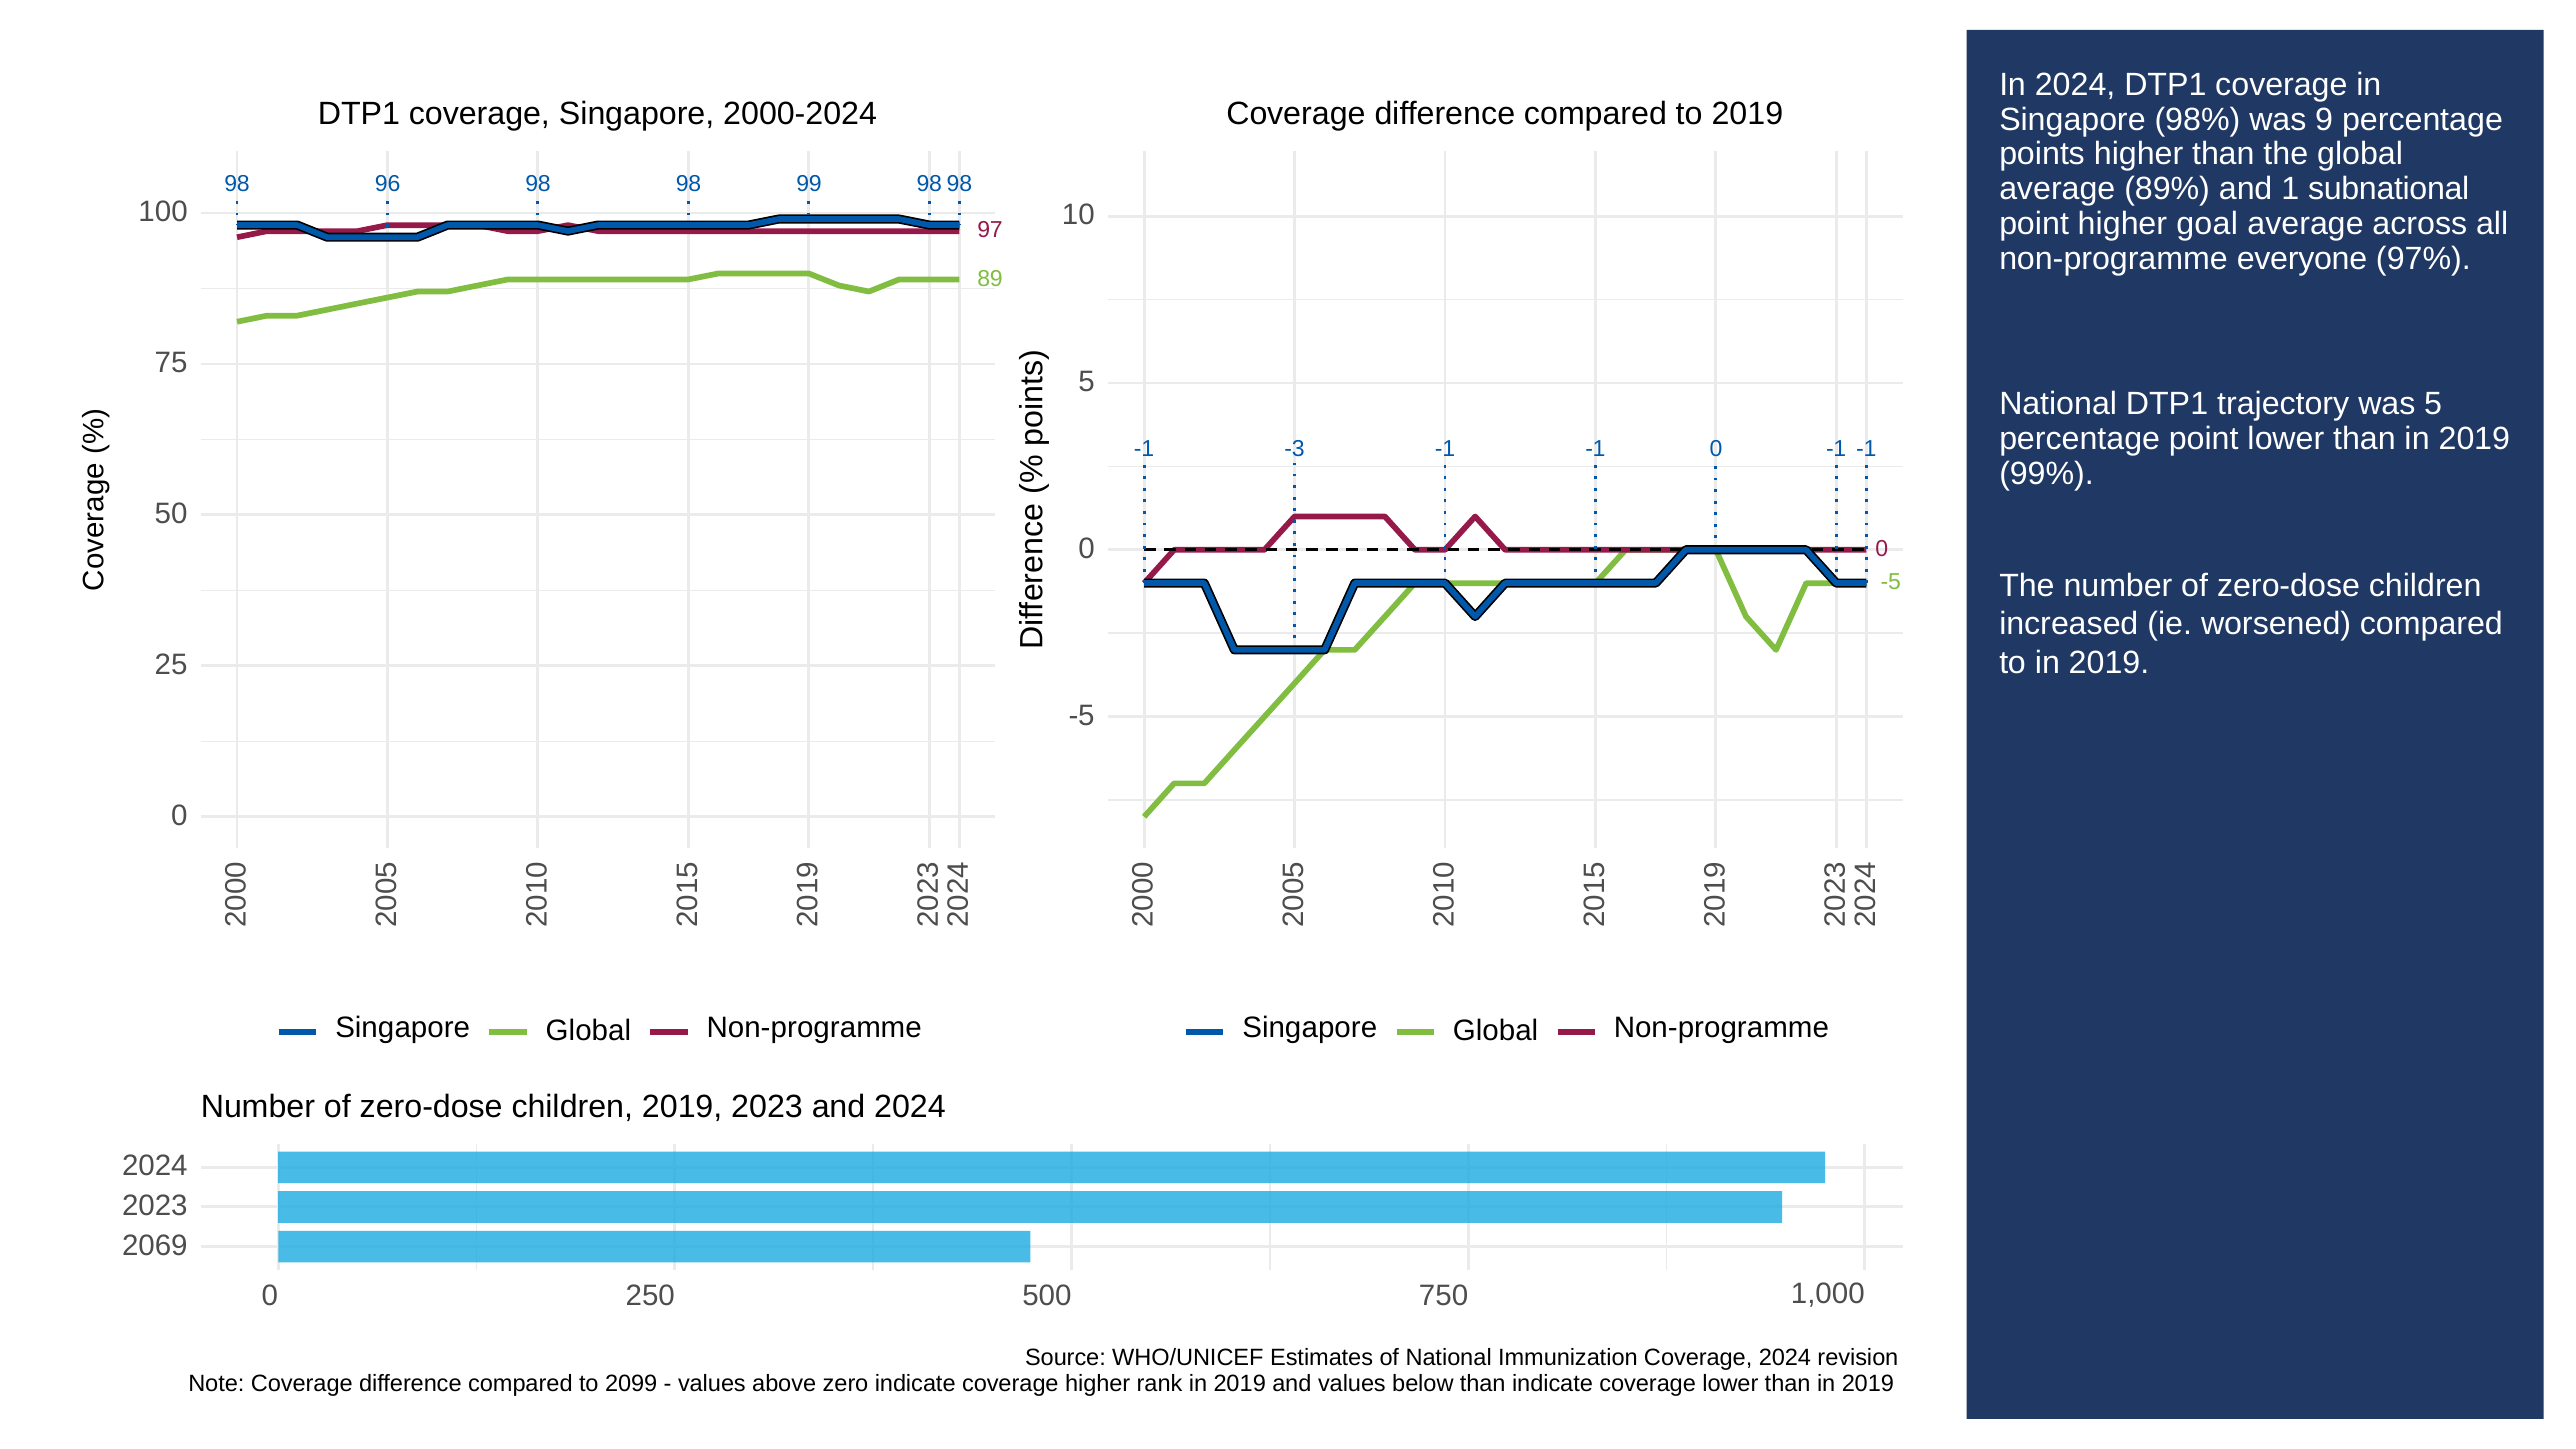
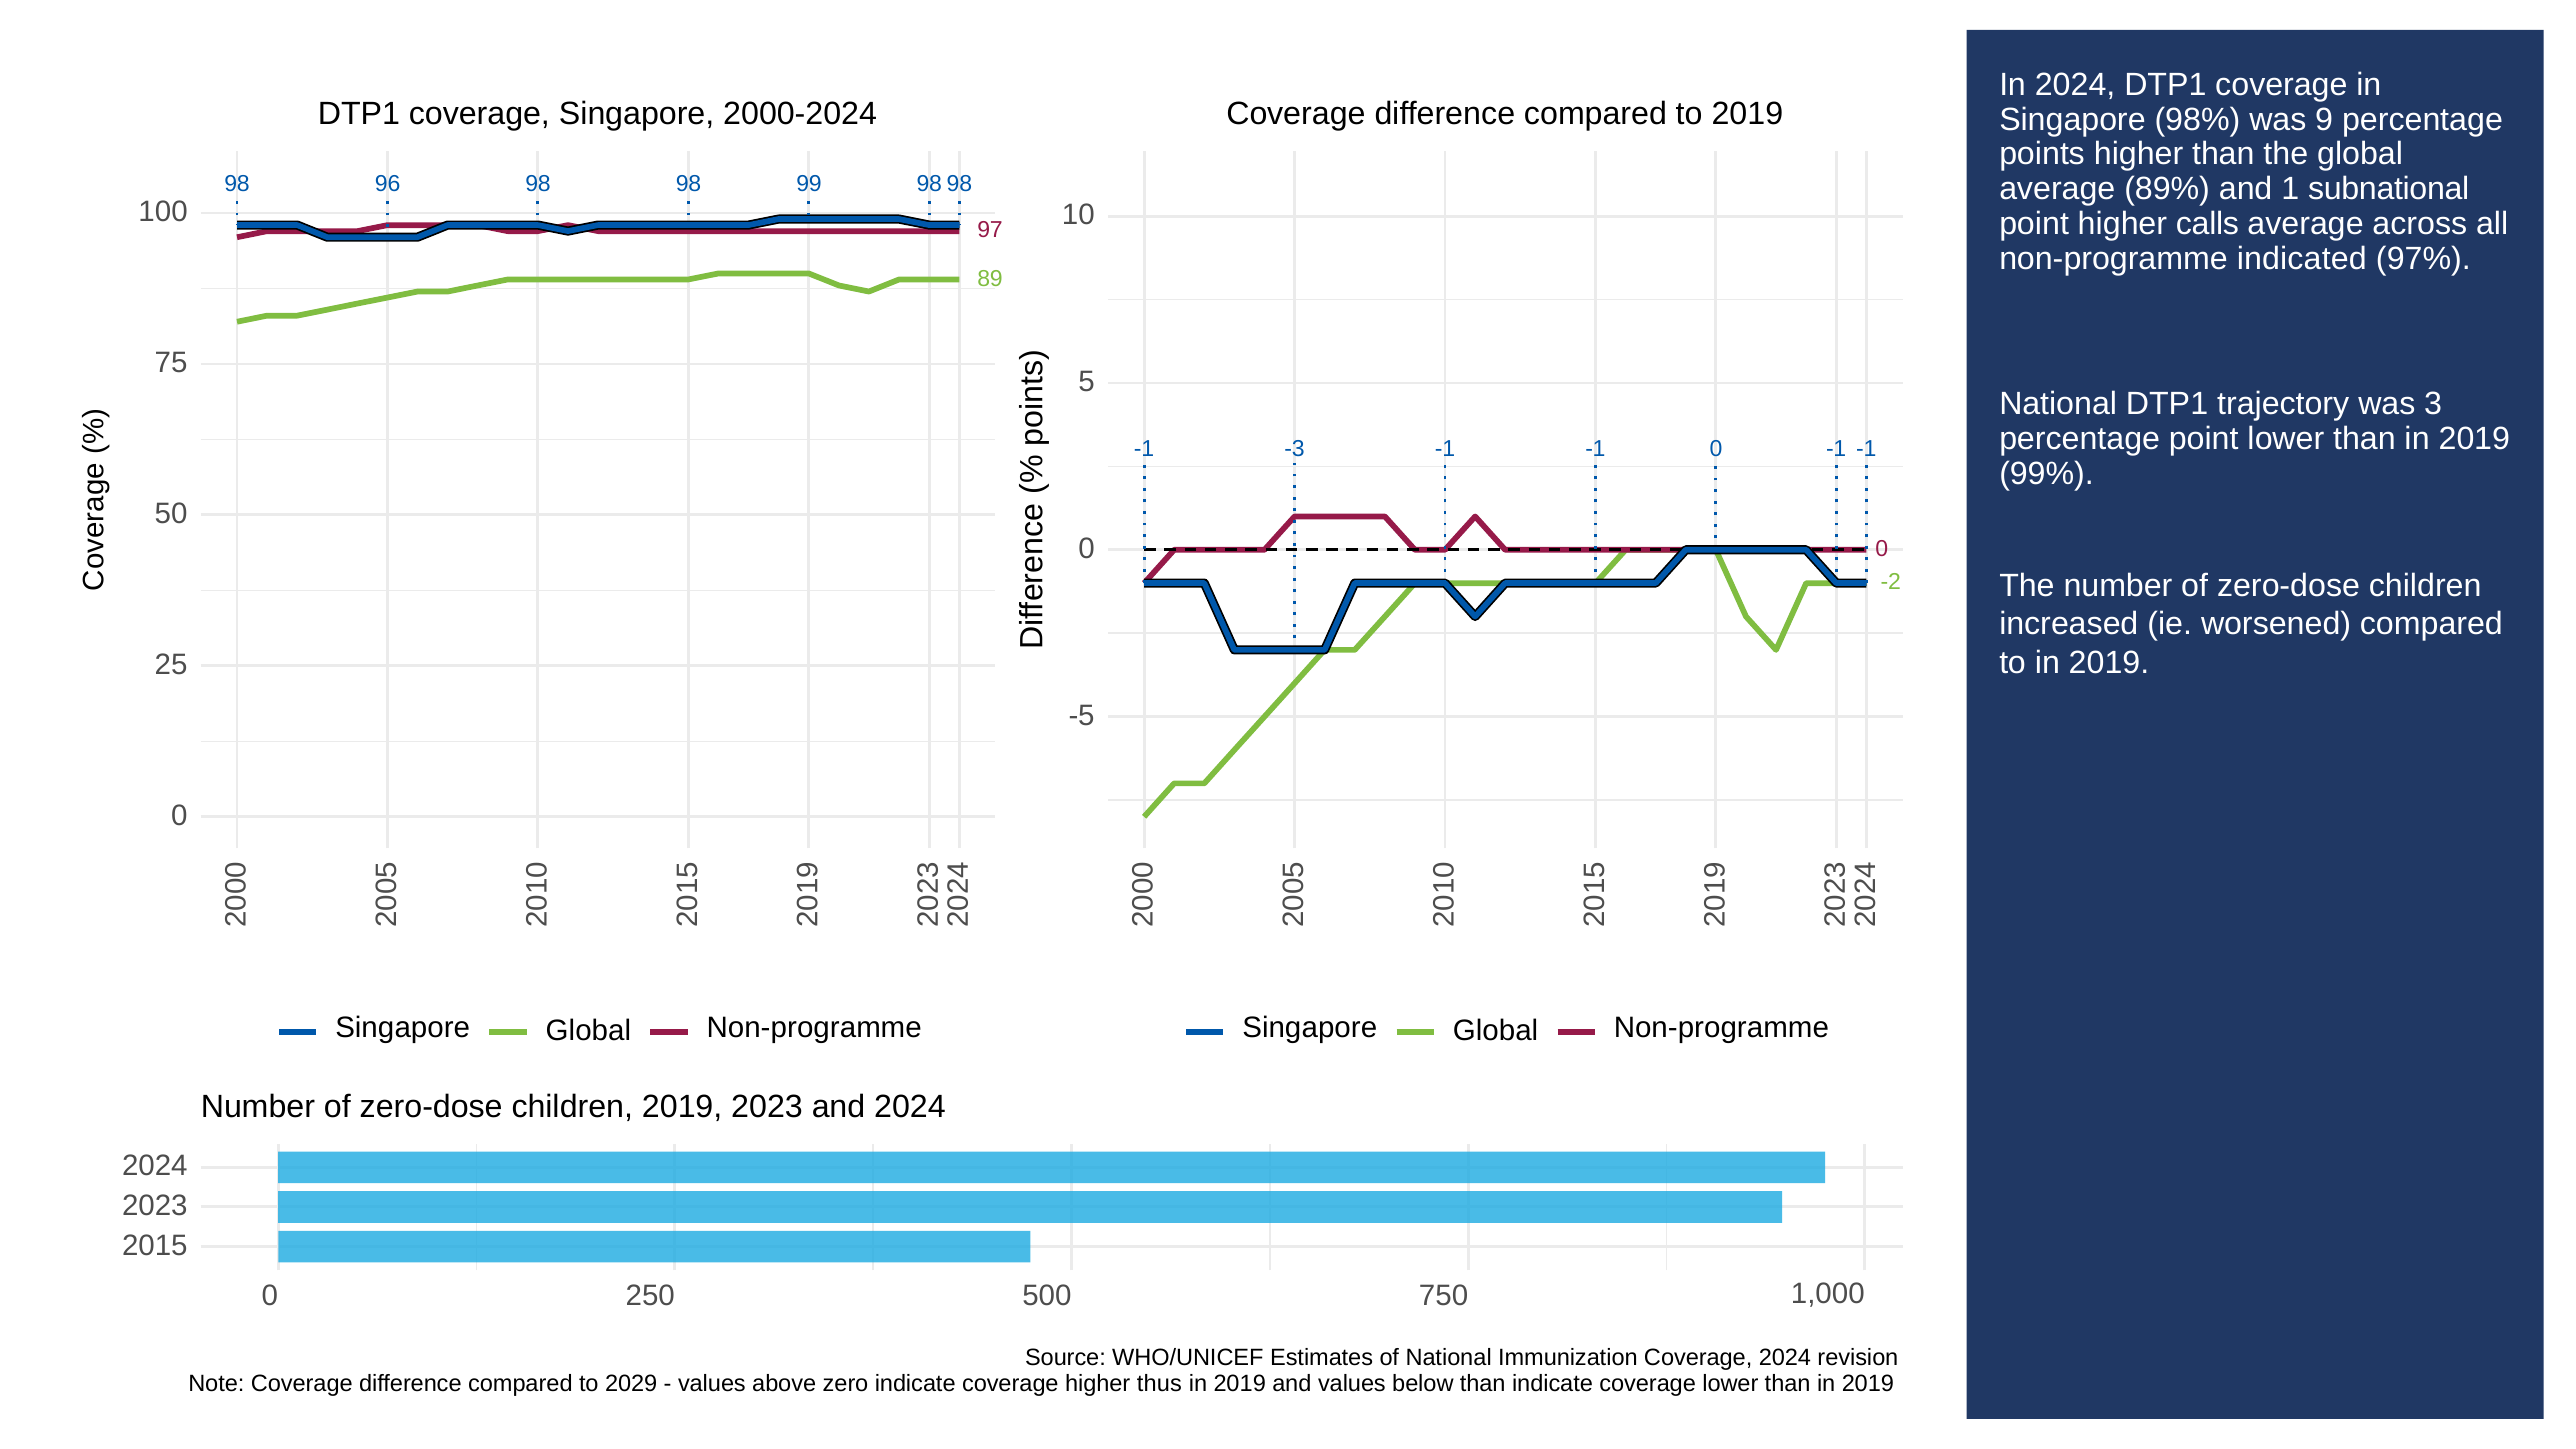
goal: goal -> calls
everyone: everyone -> indicated
was 5: 5 -> 3
-5 at (1891, 582): -5 -> -2
2069: 2069 -> 2015
2099: 2099 -> 2029
rank: rank -> thus
